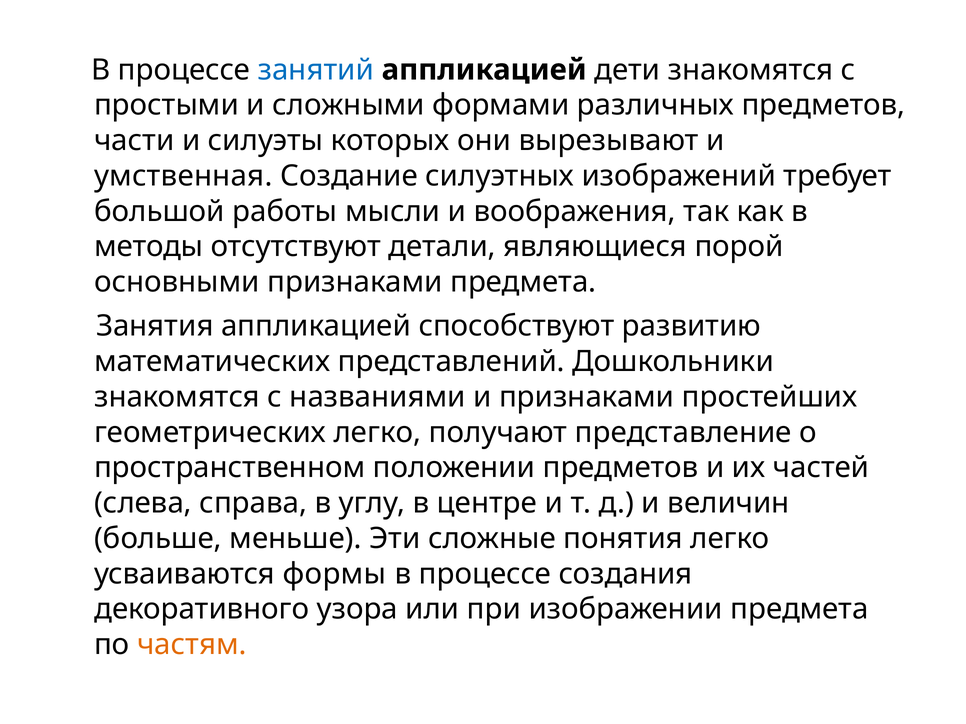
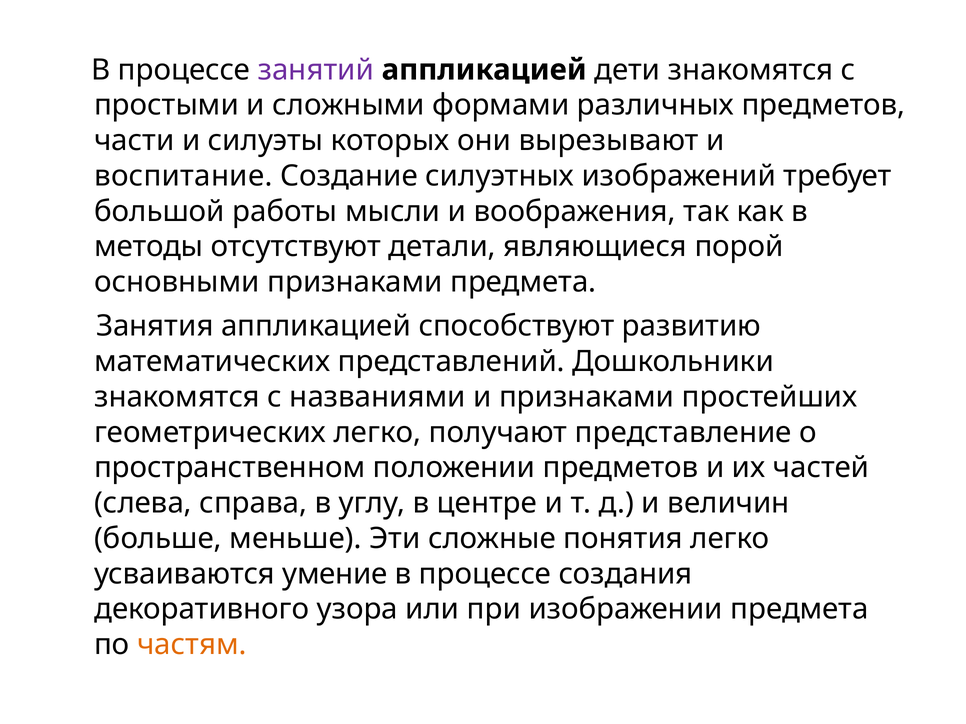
занятий colour: blue -> purple
умственная: умственная -> воспитание
формы: формы -> умение
